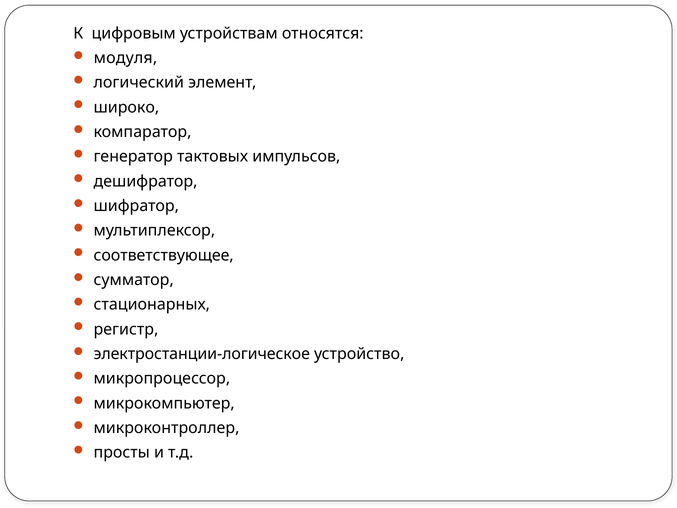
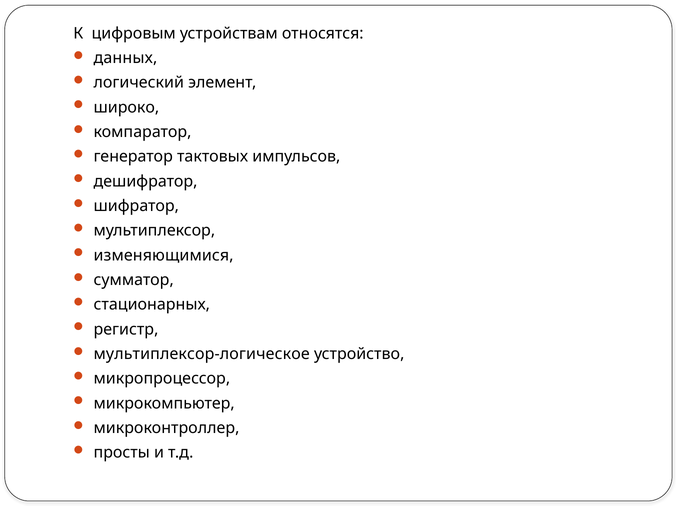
модуля: модуля -> данных
соответствующее: соответствующее -> изменяющимися
электростанции-логическое: электростанции-логическое -> мультиплексор-логическое
